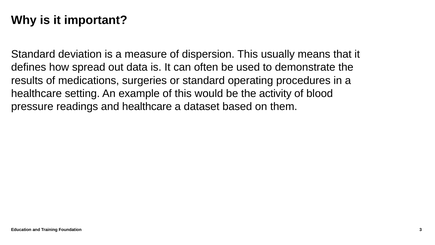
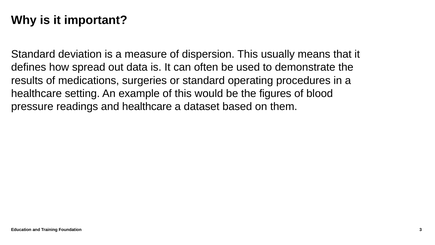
activity: activity -> figures
